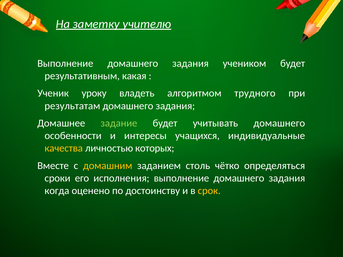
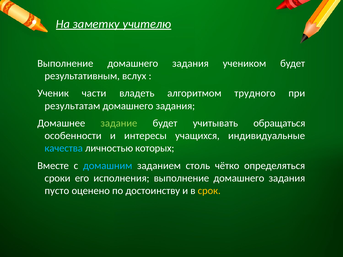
какая: какая -> вслух
уроку: уроку -> части
учитывать домашнего: домашнего -> обращаться
качества colour: yellow -> light blue
домашним colour: yellow -> light blue
когда: когда -> пусто
